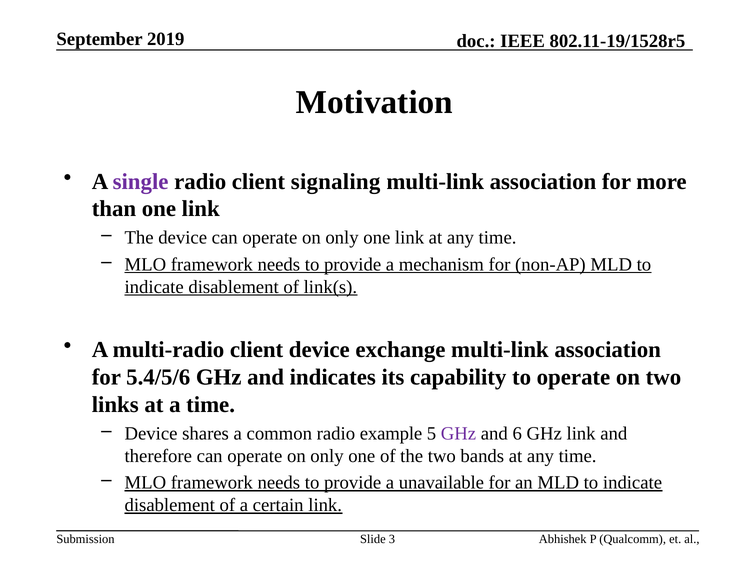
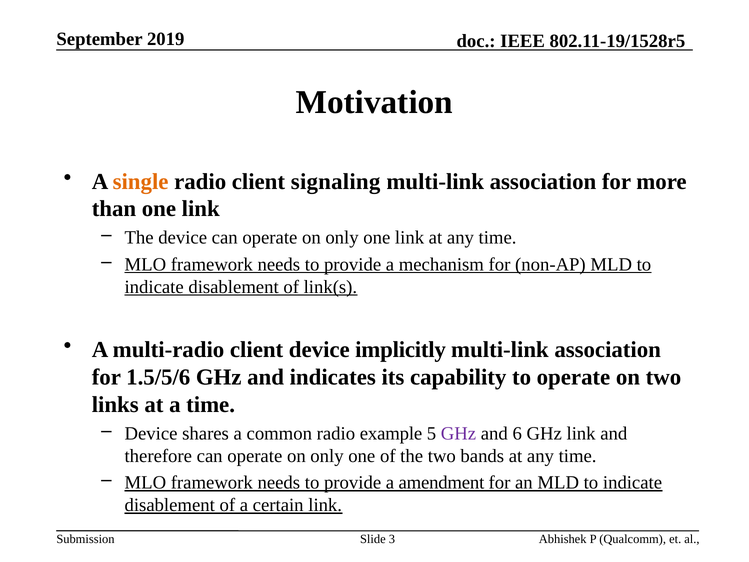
single colour: purple -> orange
exchange: exchange -> implicitly
5.4/5/6: 5.4/5/6 -> 1.5/5/6
unavailable: unavailable -> amendment
